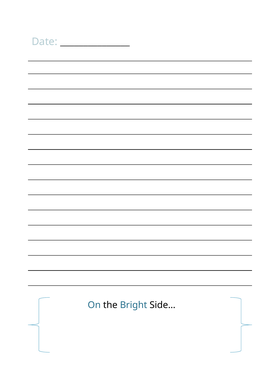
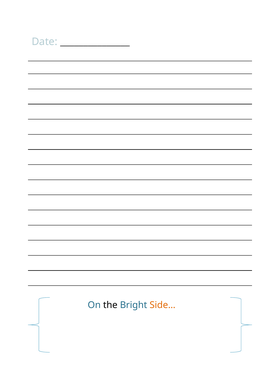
Side… colour: black -> orange
